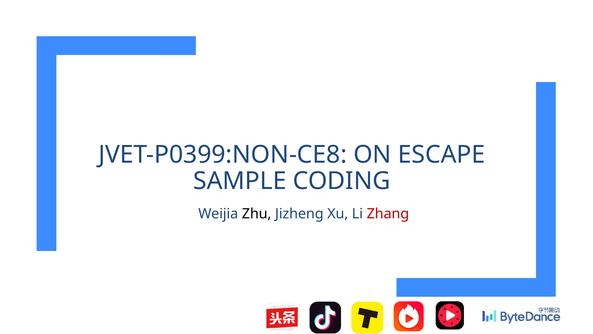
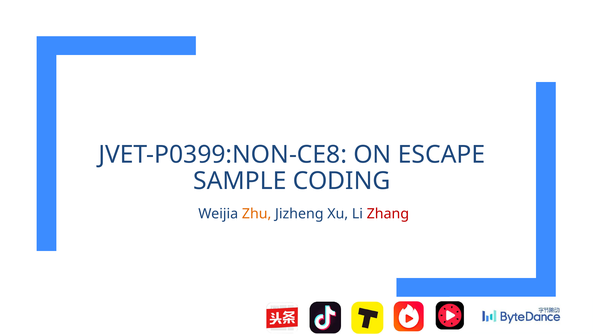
Zhu colour: black -> orange
